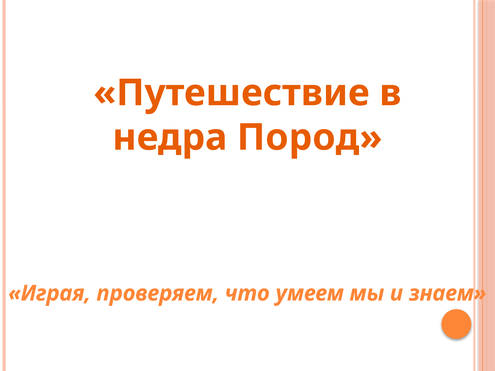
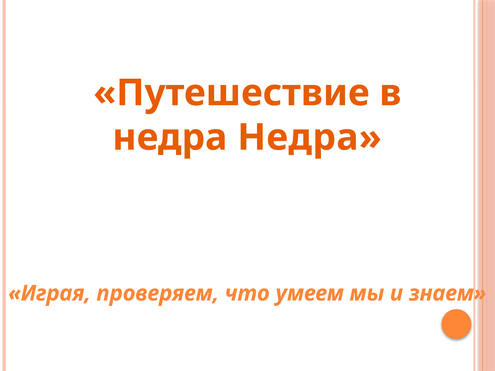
недра Пород: Пород -> Недра
